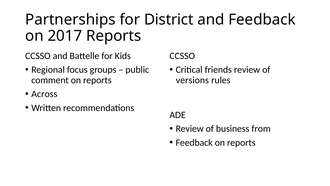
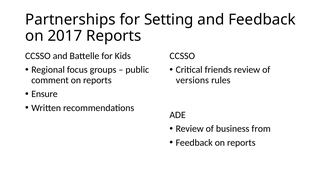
District: District -> Setting
Across: Across -> Ensure
